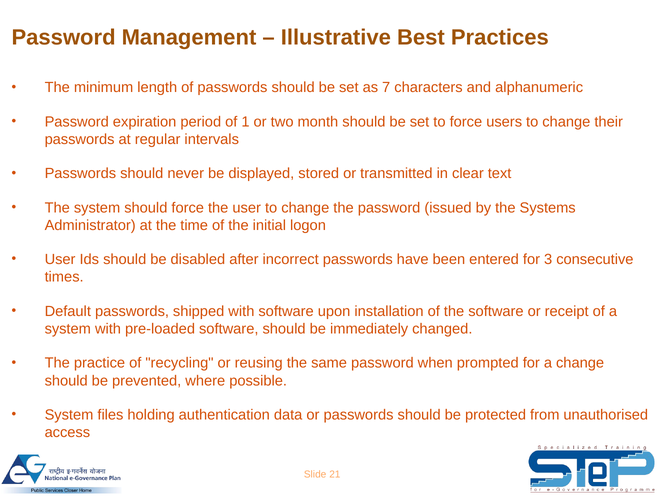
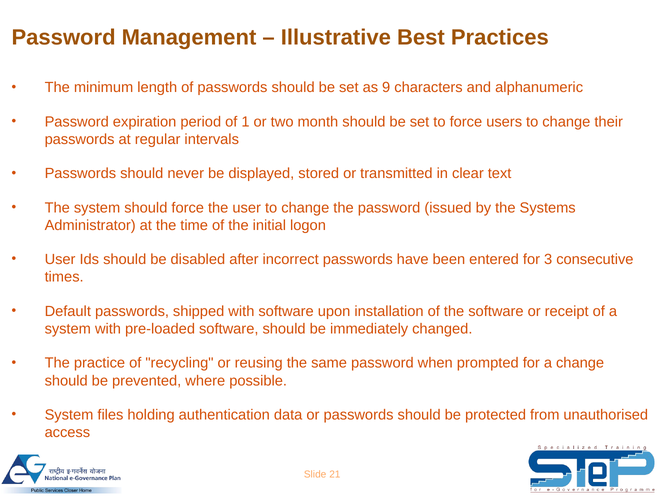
7: 7 -> 9
